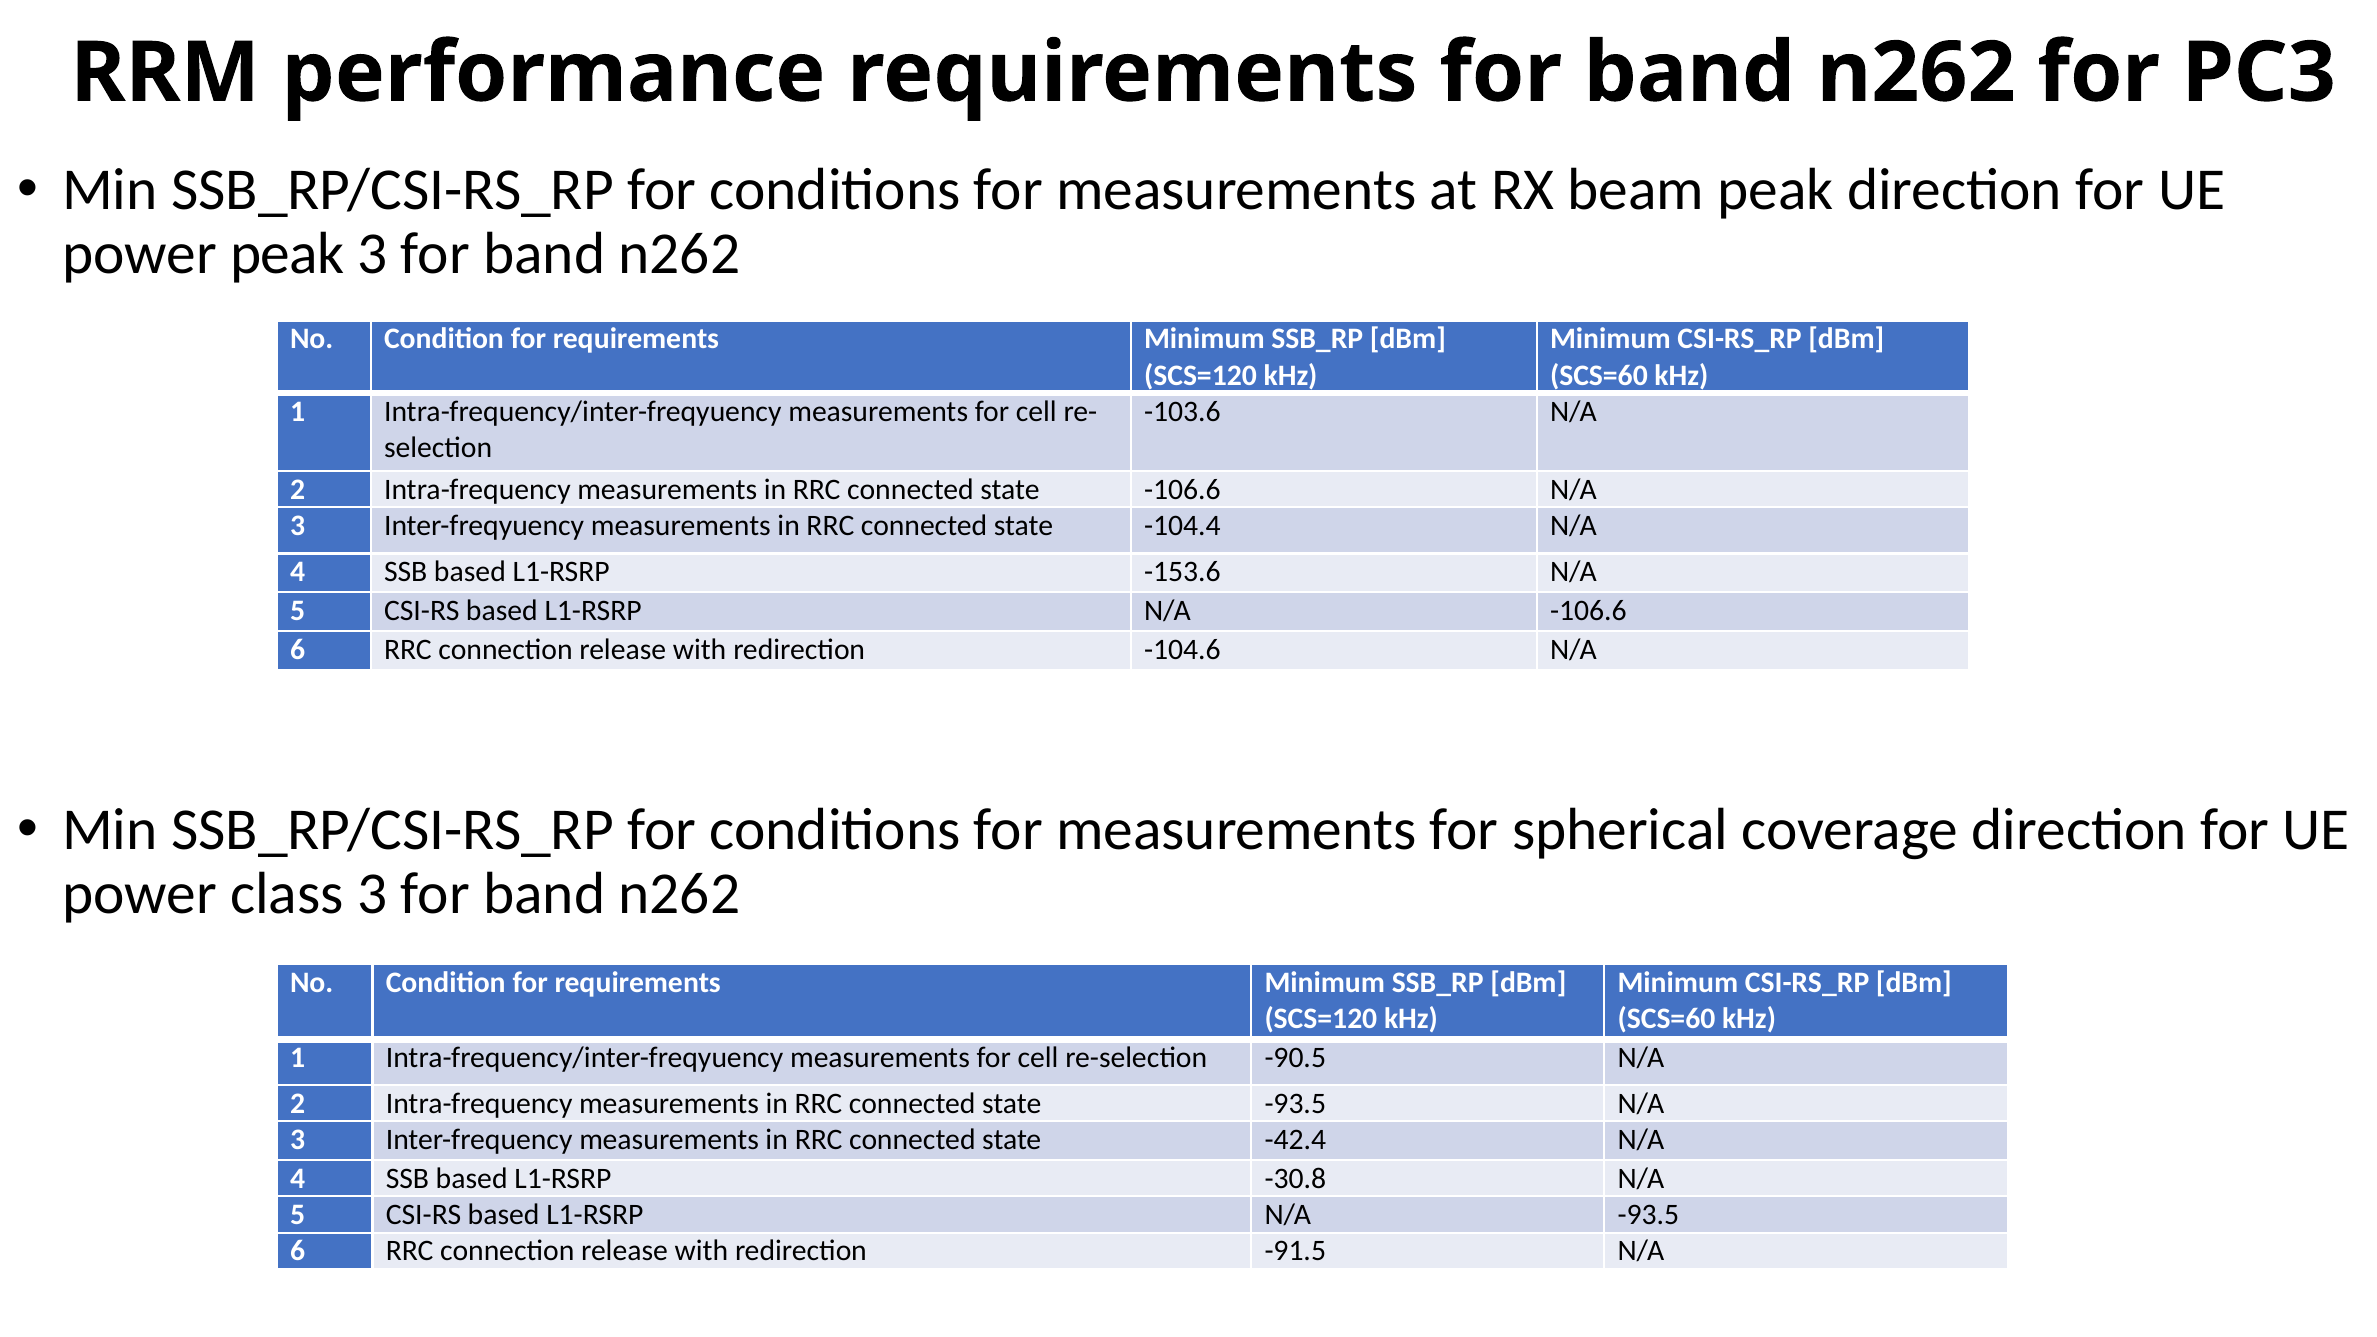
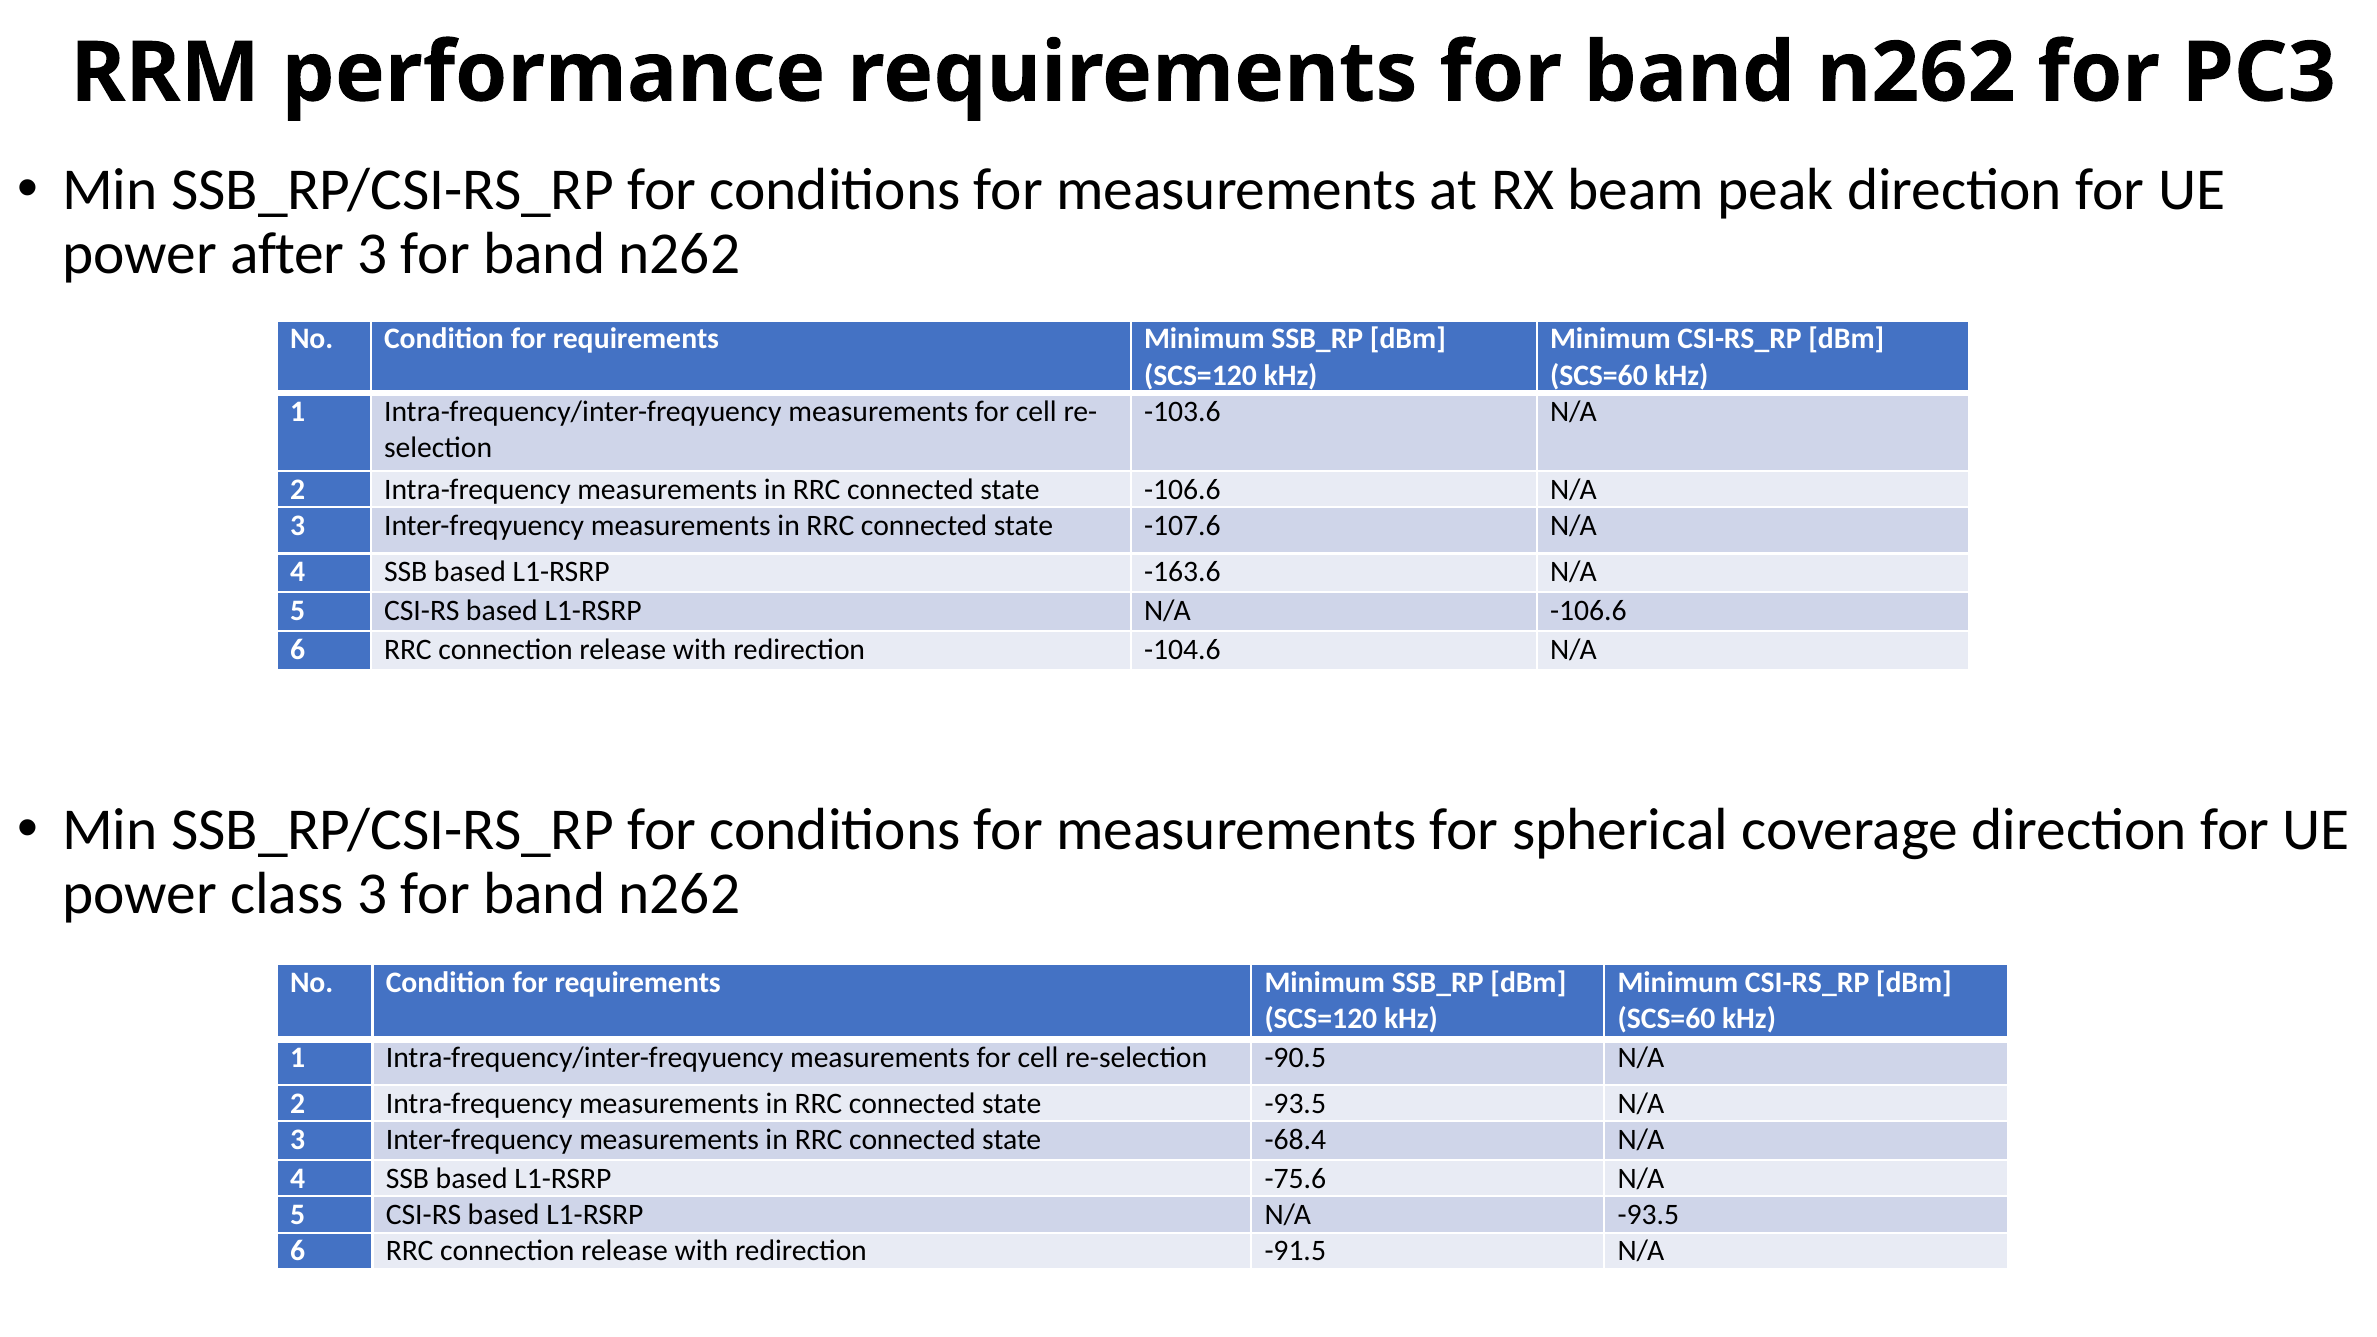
power peak: peak -> after
-104.4: -104.4 -> -107.6
-153.6: -153.6 -> -163.6
-42.4: -42.4 -> -68.4
-30.8: -30.8 -> -75.6
